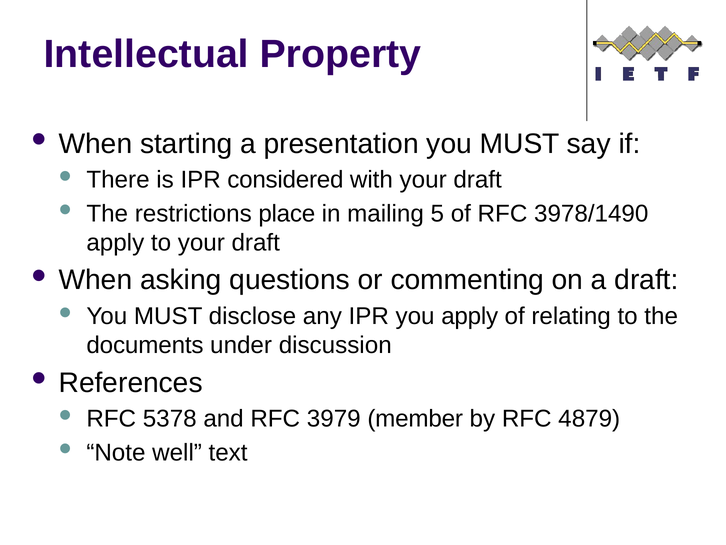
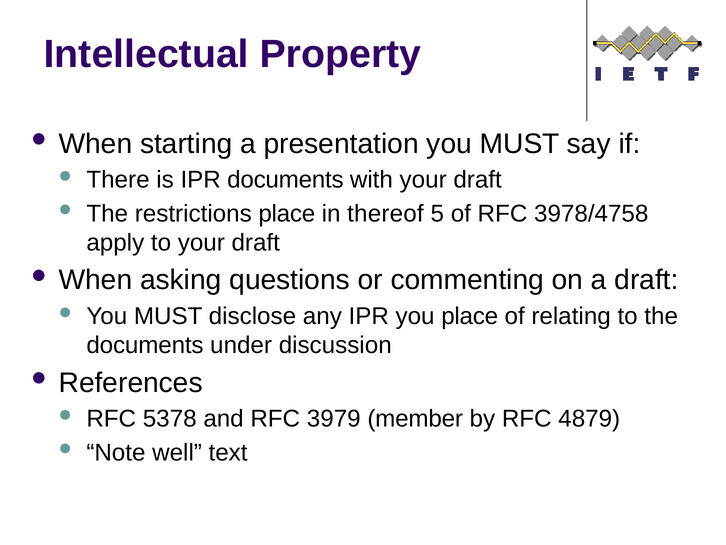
IPR considered: considered -> documents
mailing: mailing -> thereof
3978/1490: 3978/1490 -> 3978/4758
you apply: apply -> place
